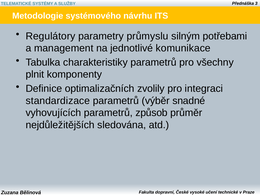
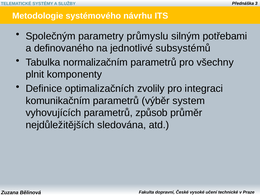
Regulátory: Regulátory -> Společným
management: management -> definovaného
komunikace: komunikace -> subsystémů
charakteristiky: charakteristiky -> normalizačním
standardizace: standardizace -> komunikačním
snadné: snadné -> system
